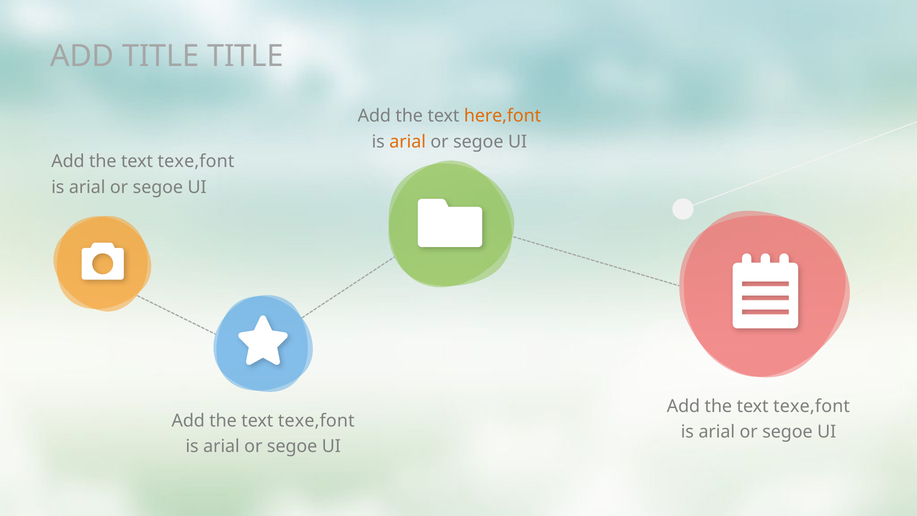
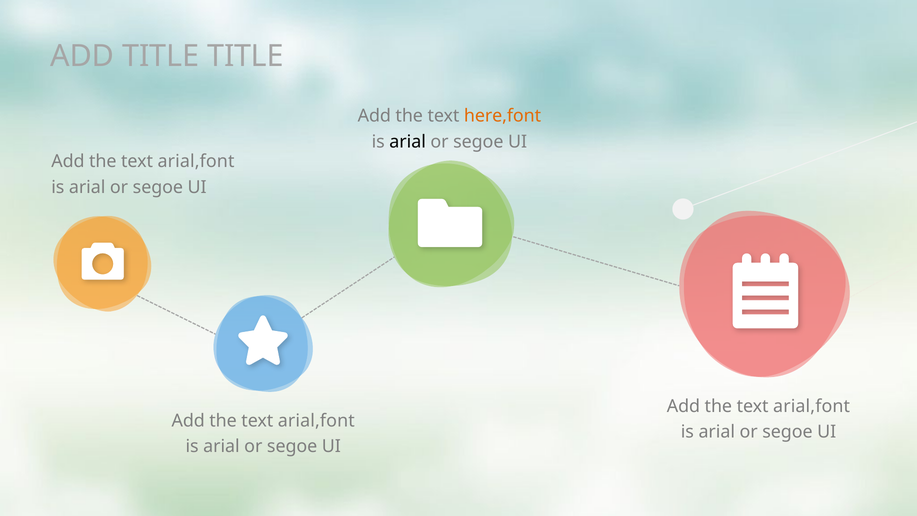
arial at (408, 142) colour: orange -> black
texe,font at (196, 161): texe,font -> arial,font
texe,font at (812, 406): texe,font -> arial,font
texe,font at (316, 421): texe,font -> arial,font
